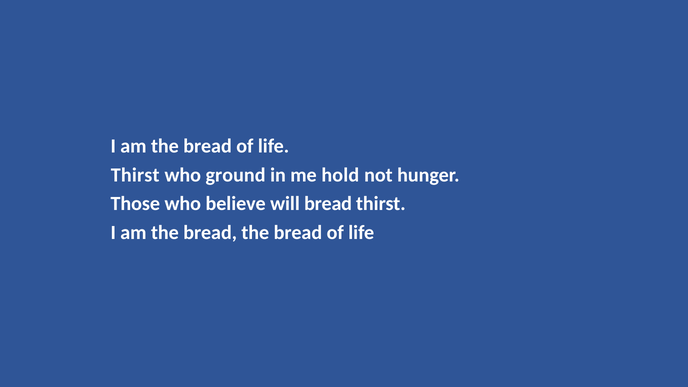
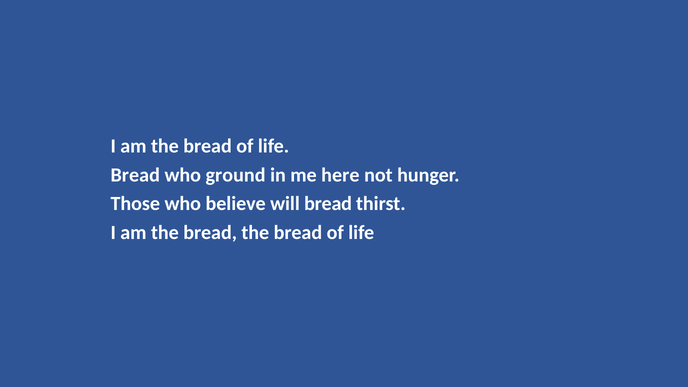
Thirst at (135, 175): Thirst -> Bread
hold: hold -> here
